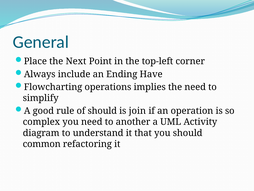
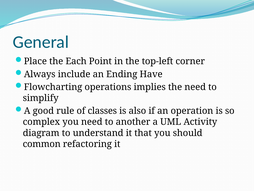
Next: Next -> Each
of should: should -> classes
join: join -> also
